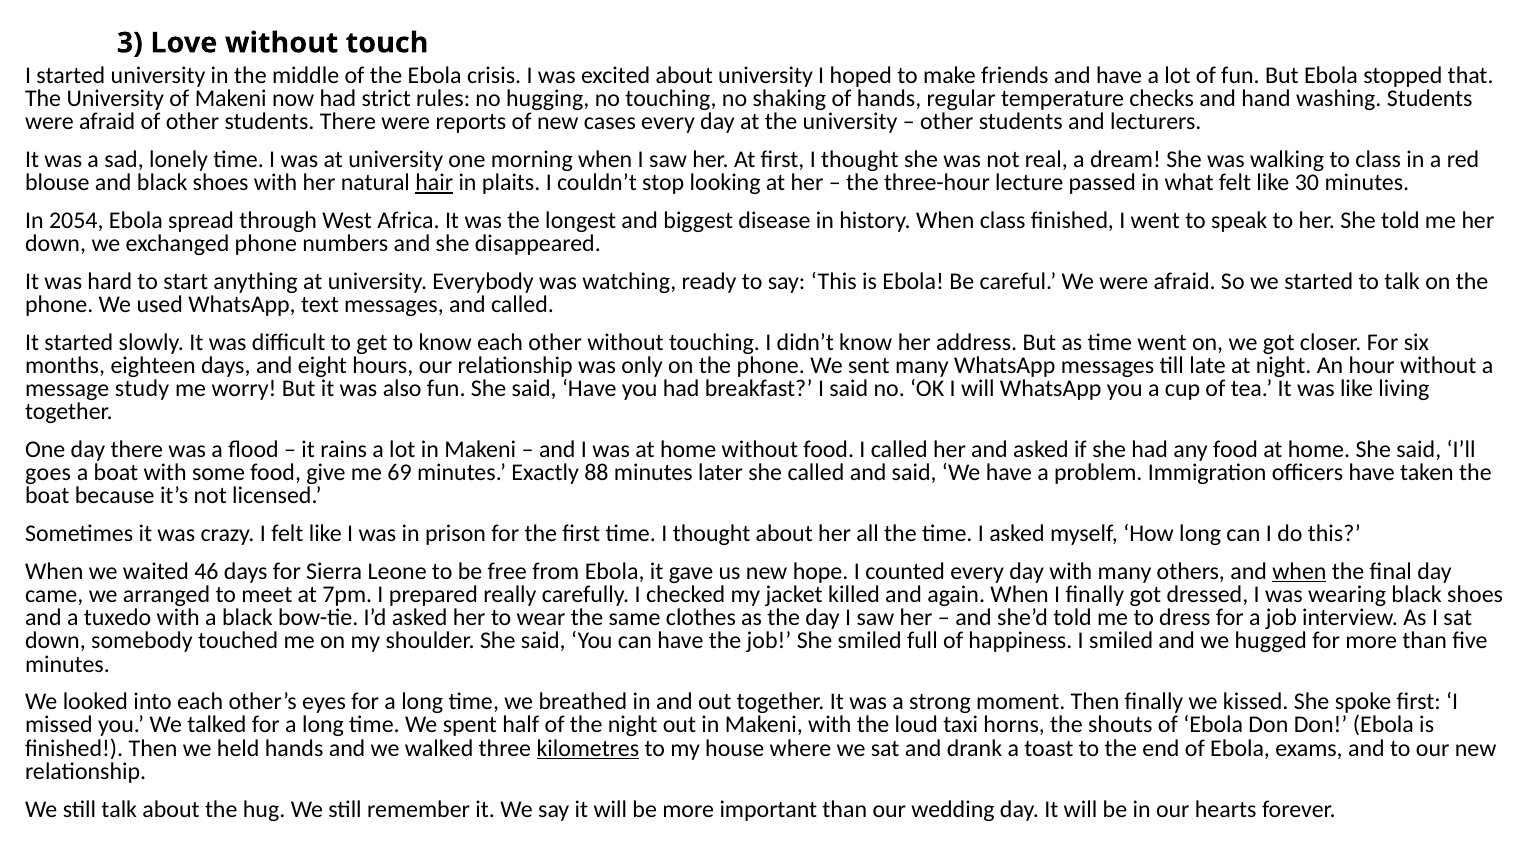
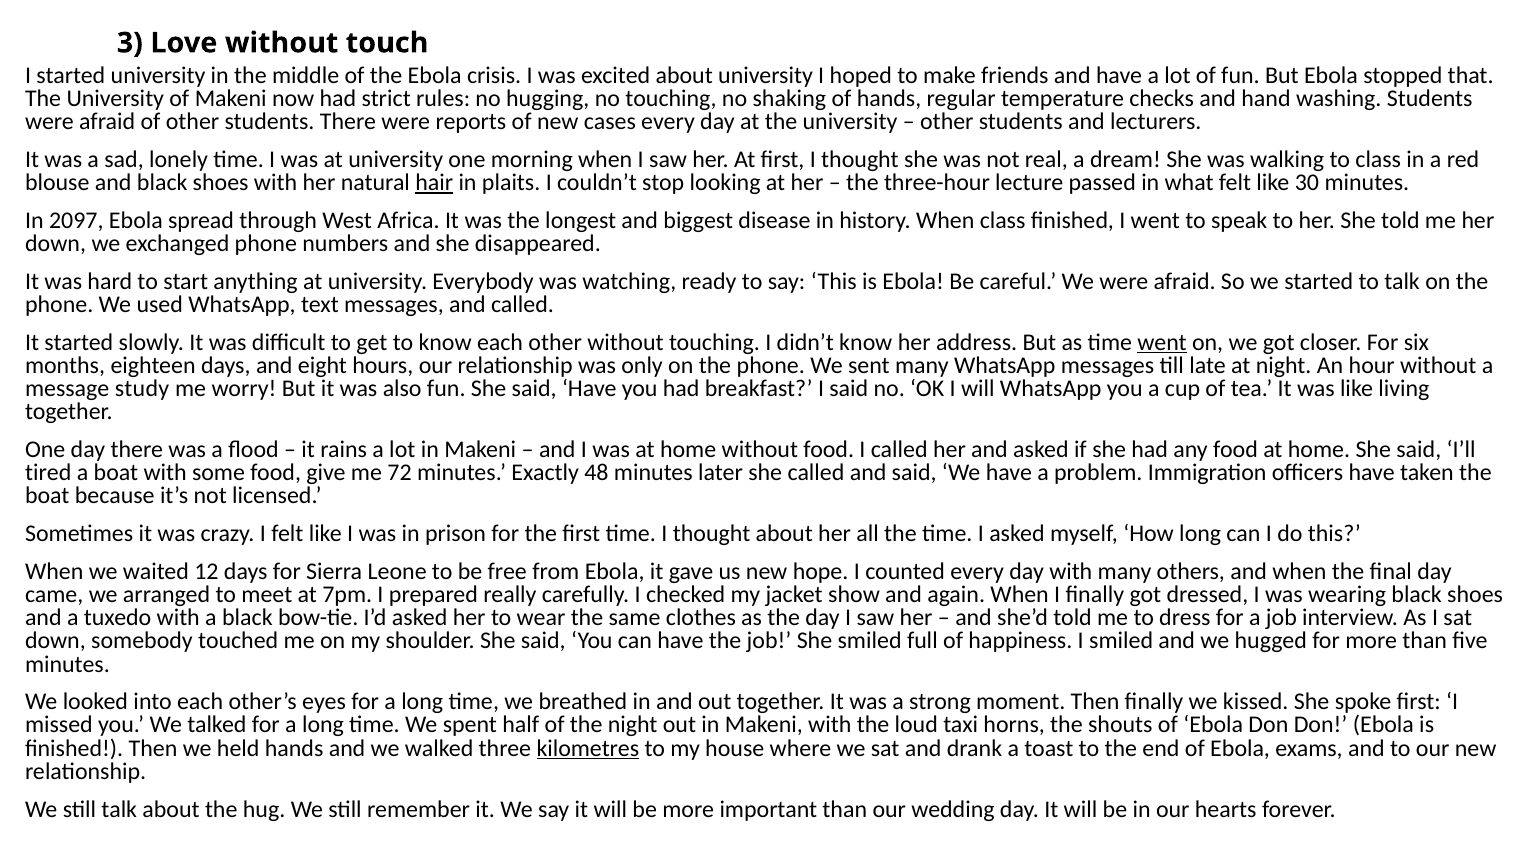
2054: 2054 -> 2097
went at (1162, 342) underline: none -> present
goes: goes -> tired
69: 69 -> 72
88: 88 -> 48
46: 46 -> 12
when at (1299, 571) underline: present -> none
killed: killed -> show
